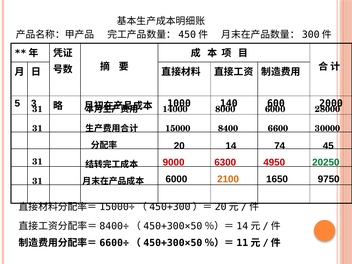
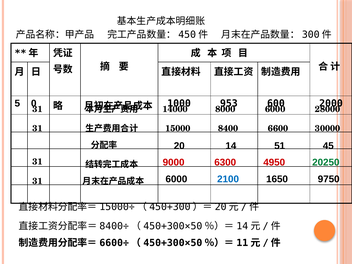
3: 3 -> 0
140: 140 -> 953
74: 74 -> 51
2100 colour: orange -> blue
